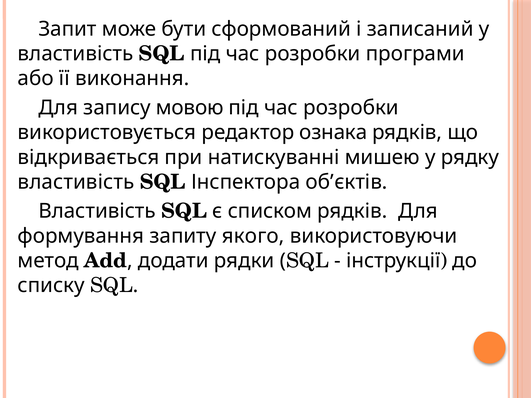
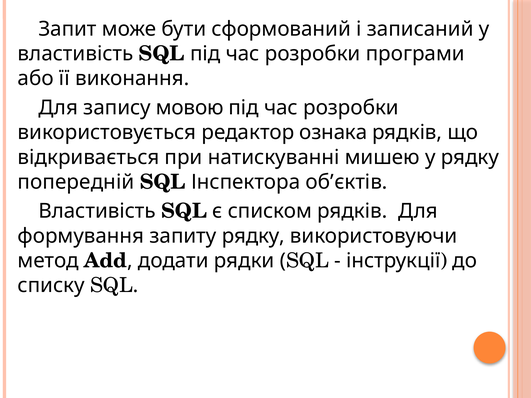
властивість at (76, 182): властивість -> попередній
запиту якого: якого -> рядку
